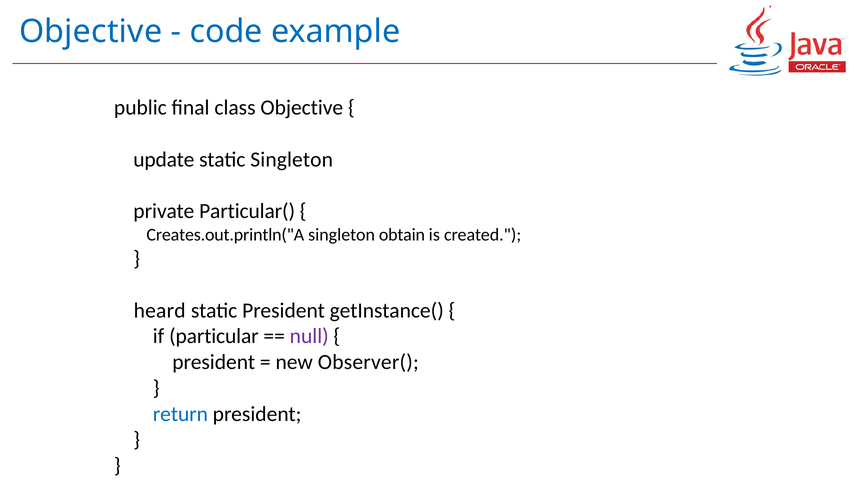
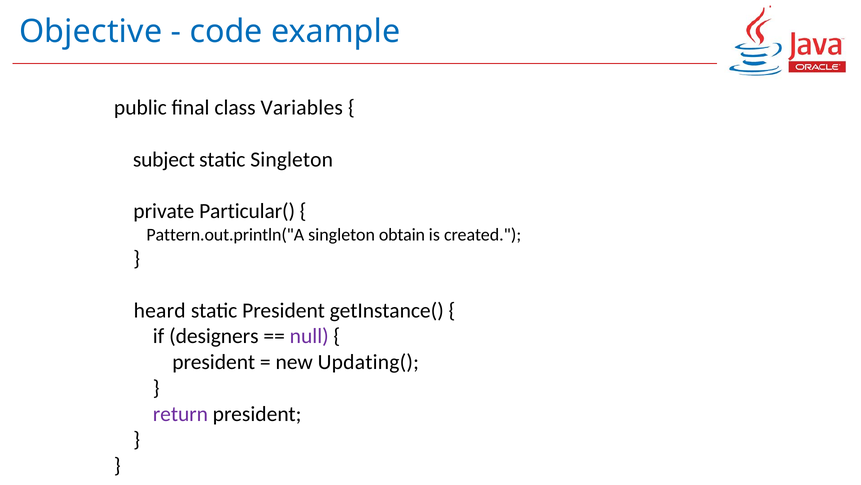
class Objective: Objective -> Variables
update: update -> subject
Creates.out.println("A: Creates.out.println("A -> Pattern.out.println("A
particular: particular -> designers
Observer(: Observer( -> Updating(
return colour: blue -> purple
